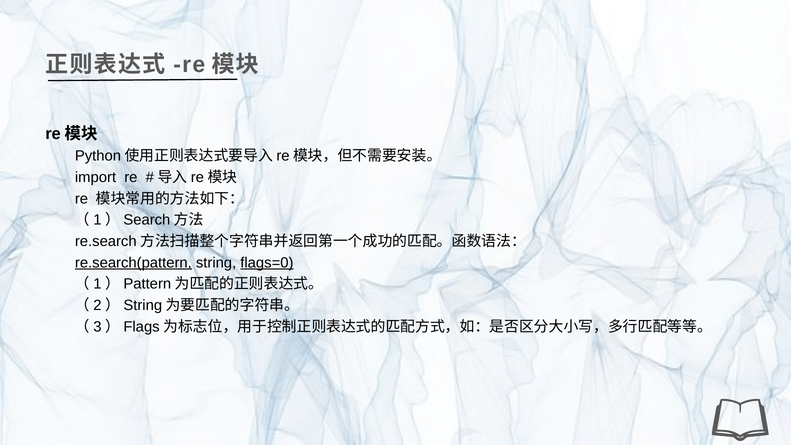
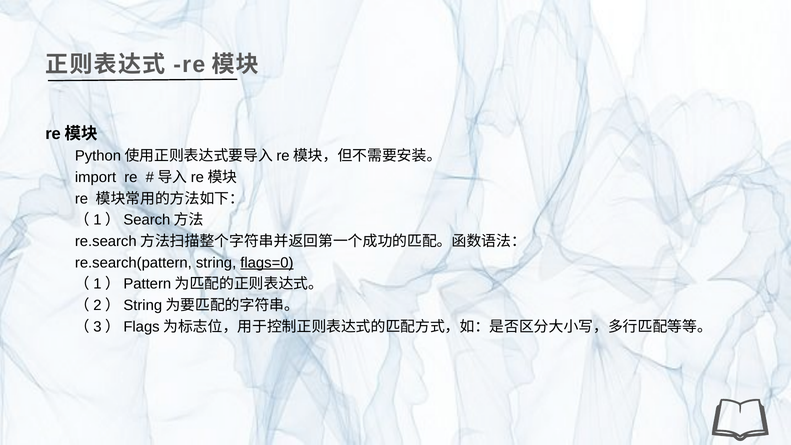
re.search(pattern underline: present -> none
